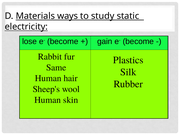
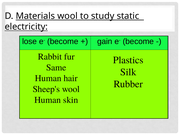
Materials ways: ways -> wool
